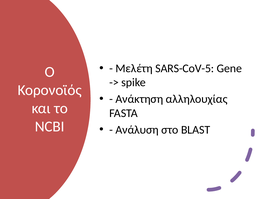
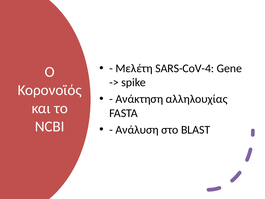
SARS-CoV-5: SARS-CoV-5 -> SARS-CoV-4
